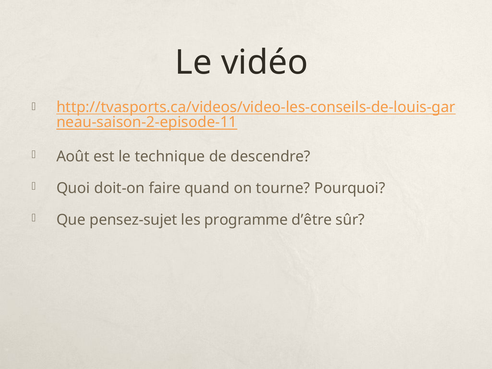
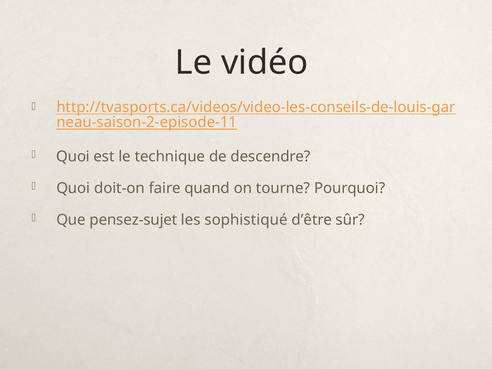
Août at (73, 157): Août -> Quoi
programme: programme -> sophistiqué
